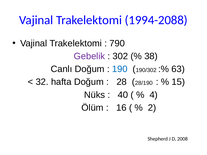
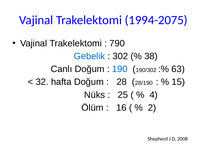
1994-2088: 1994-2088 -> 1994-2075
Gebelik colour: purple -> blue
40: 40 -> 25
